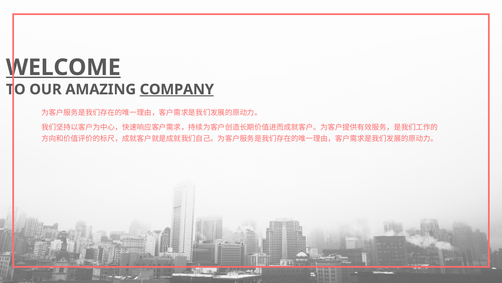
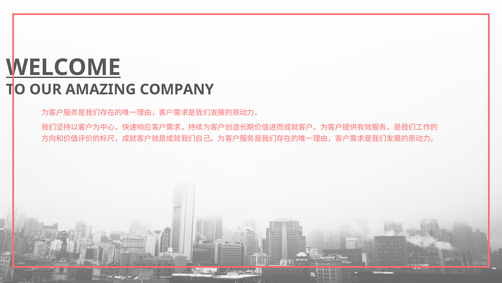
COMPANY underline: present -> none
